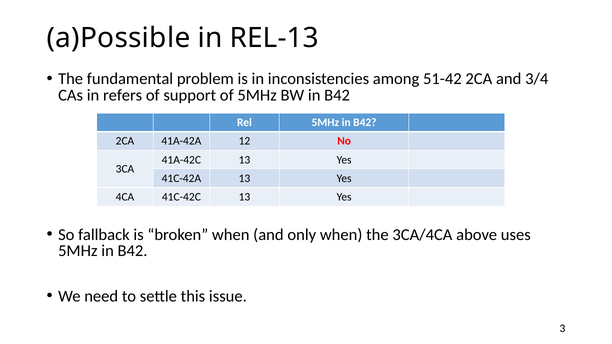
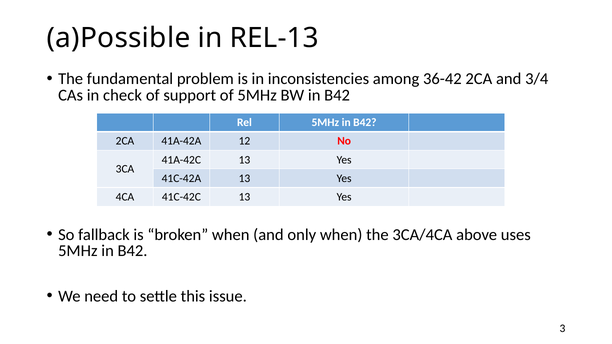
51-42: 51-42 -> 36-42
refers: refers -> check
